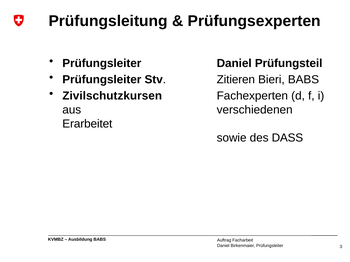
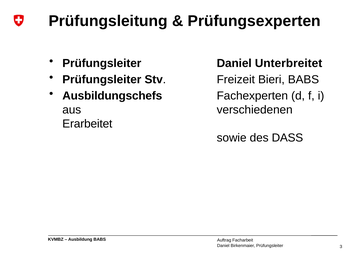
Prüfungsteil: Prüfungsteil -> Unterbreitet
Zitieren: Zitieren -> Freizeit
Zivilschutzkursen: Zivilschutzkursen -> Ausbildungschefs
